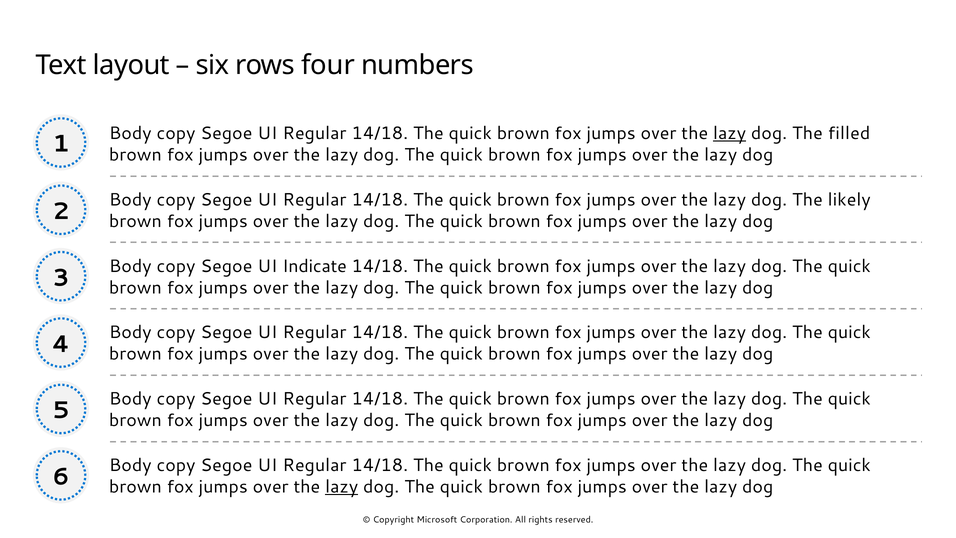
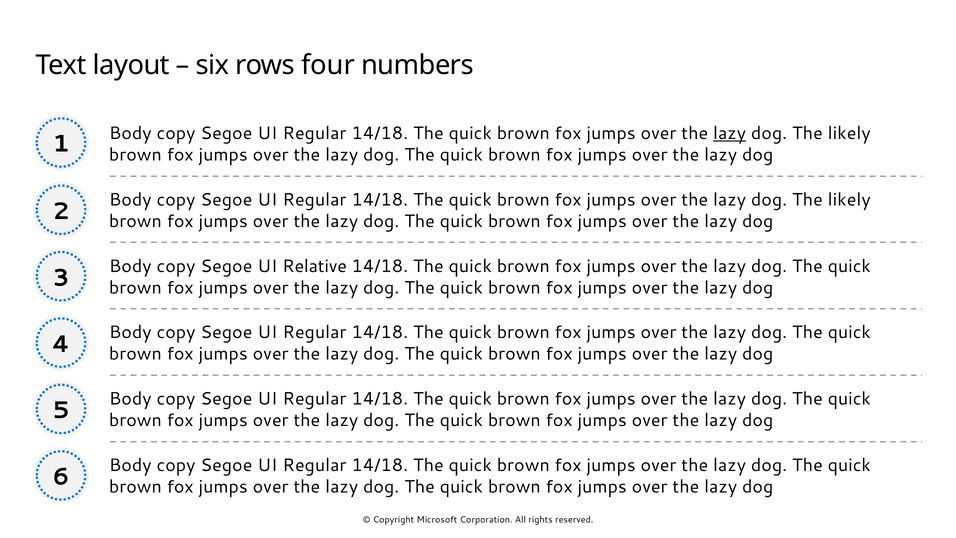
filled at (849, 133): filled -> likely
Indicate: Indicate -> Relative
lazy at (342, 487) underline: present -> none
